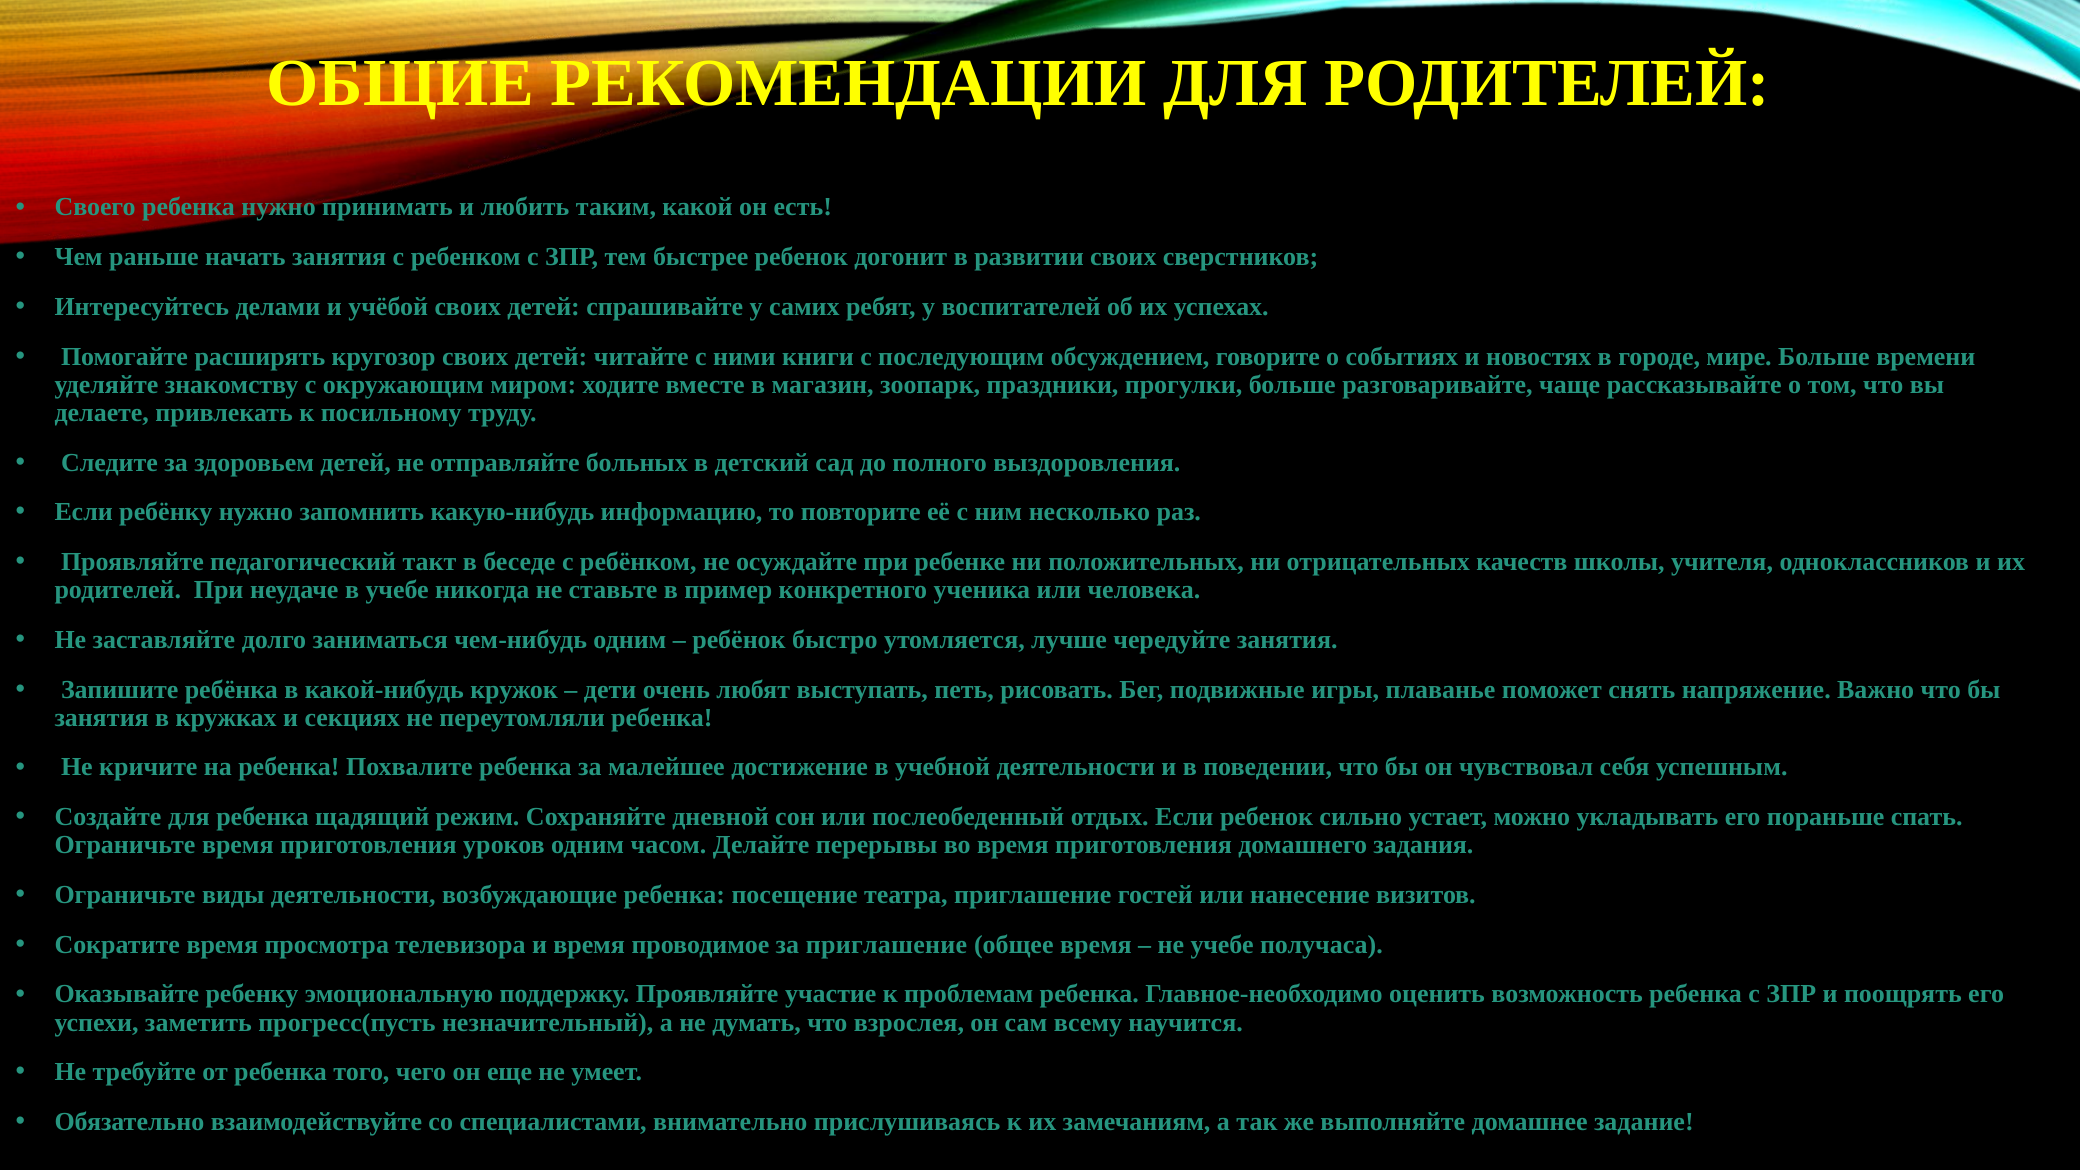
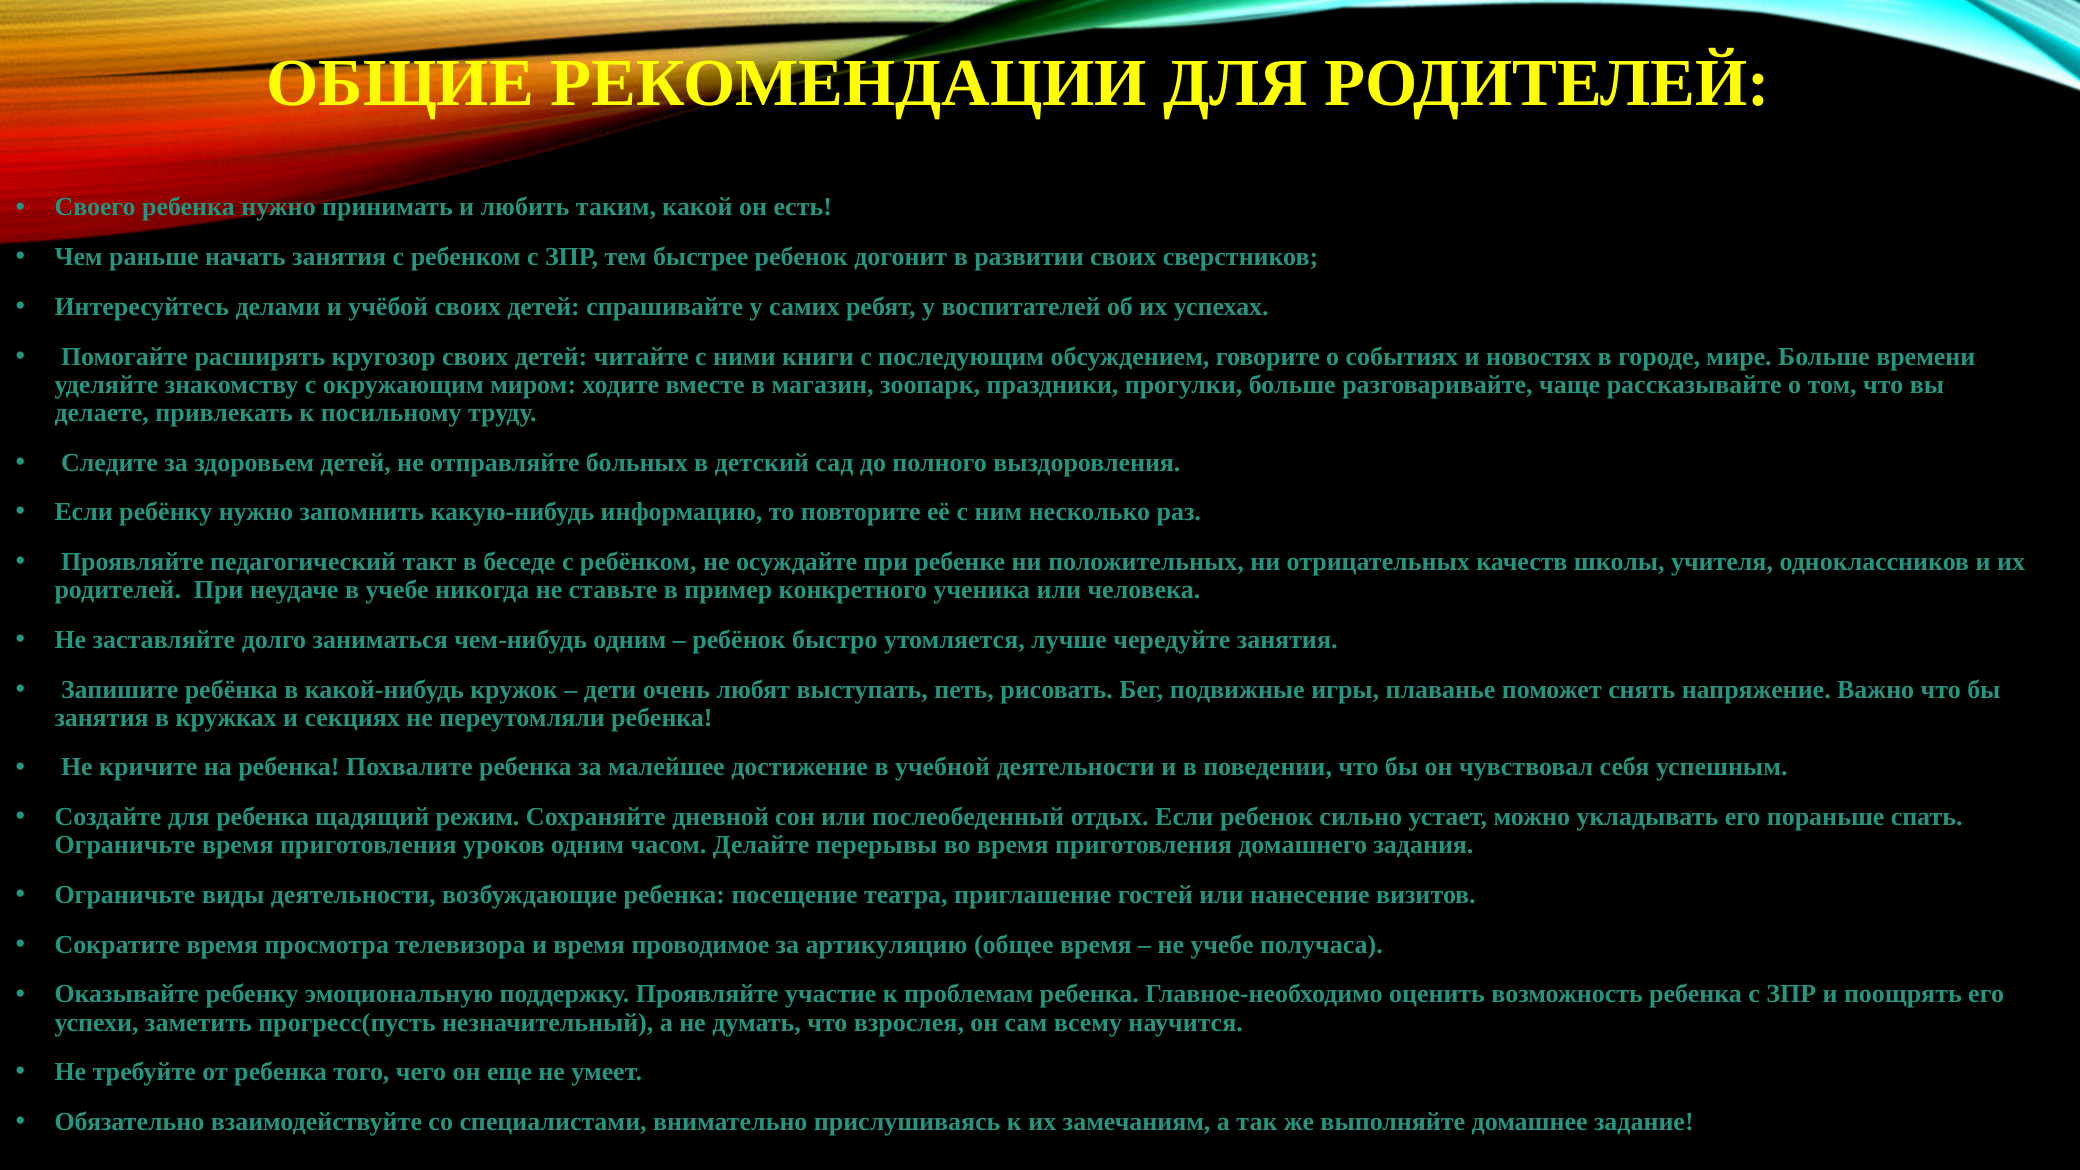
за приглашение: приглашение -> артикуляцию
